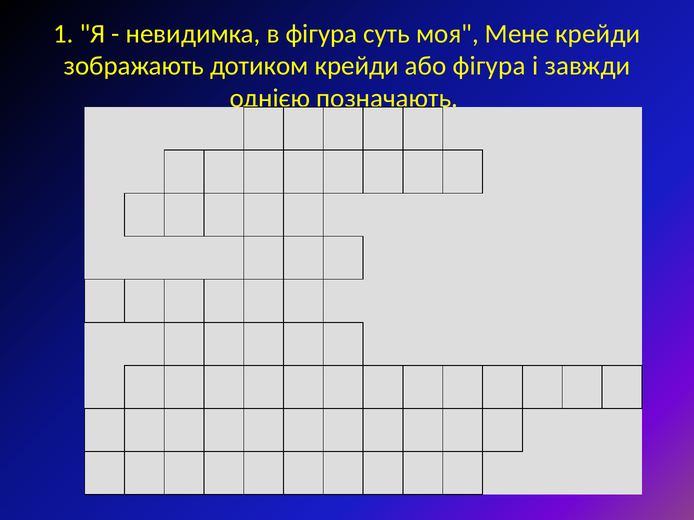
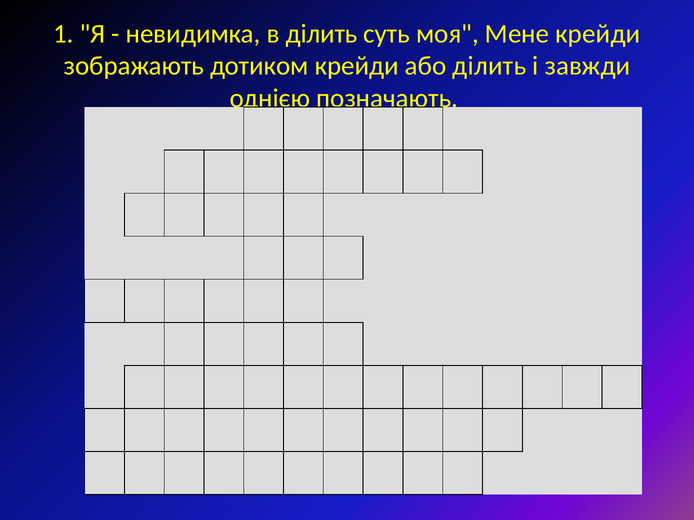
в фігура: фігура -> ділить
або фігура: фігура -> ділить
